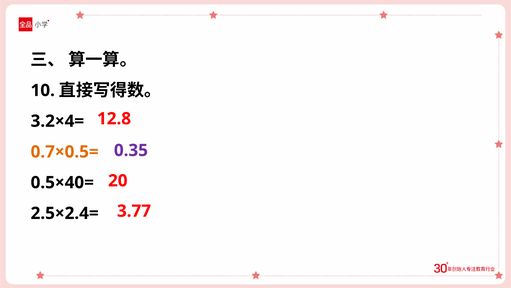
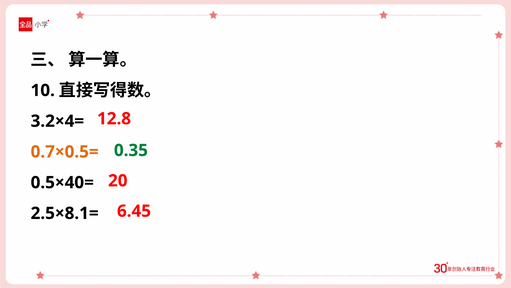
0.35 colour: purple -> green
3.77: 3.77 -> 6.45
2.5×2.4=: 2.5×2.4= -> 2.5×8.1=
